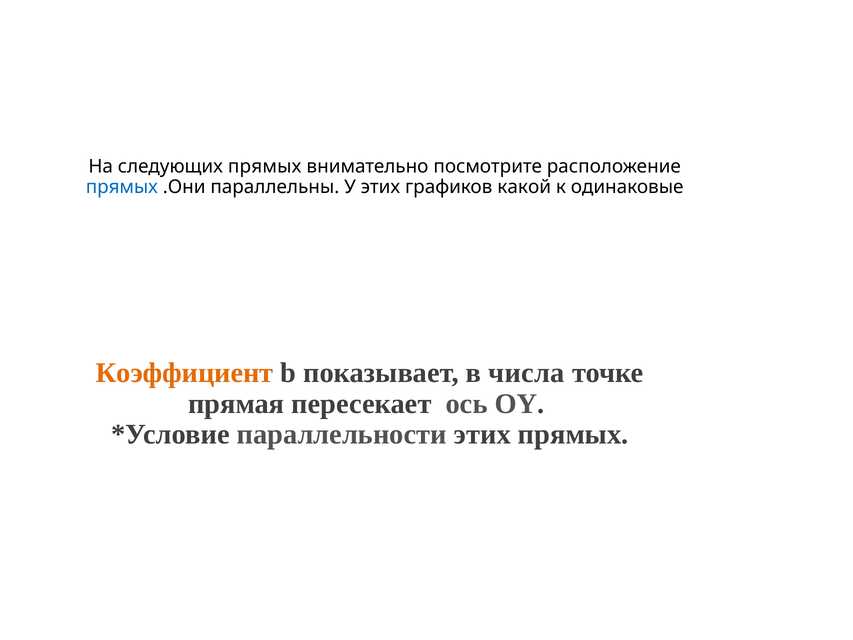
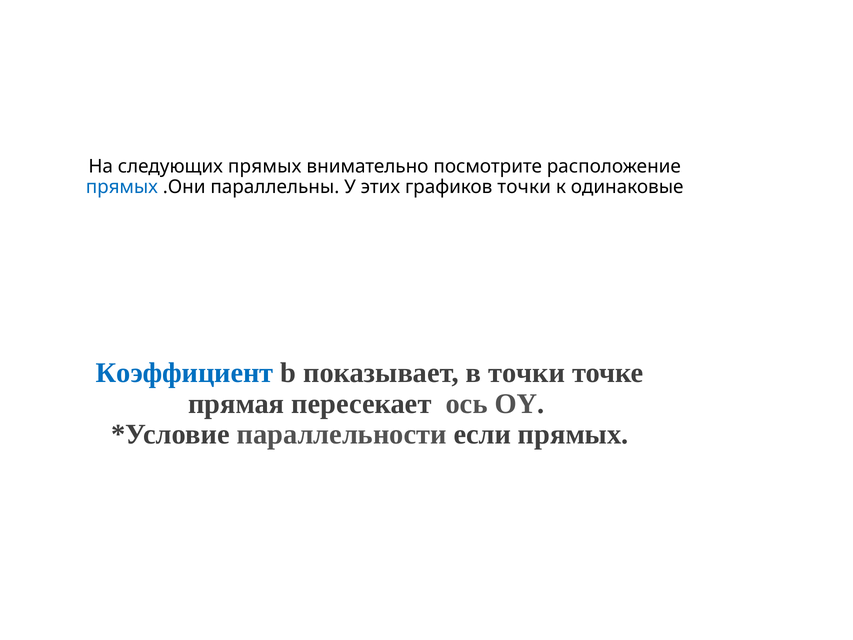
графиков какой: какой -> точки
Коэффициент colour: orange -> blue
в числа: числа -> точки
параллельности этих: этих -> если
